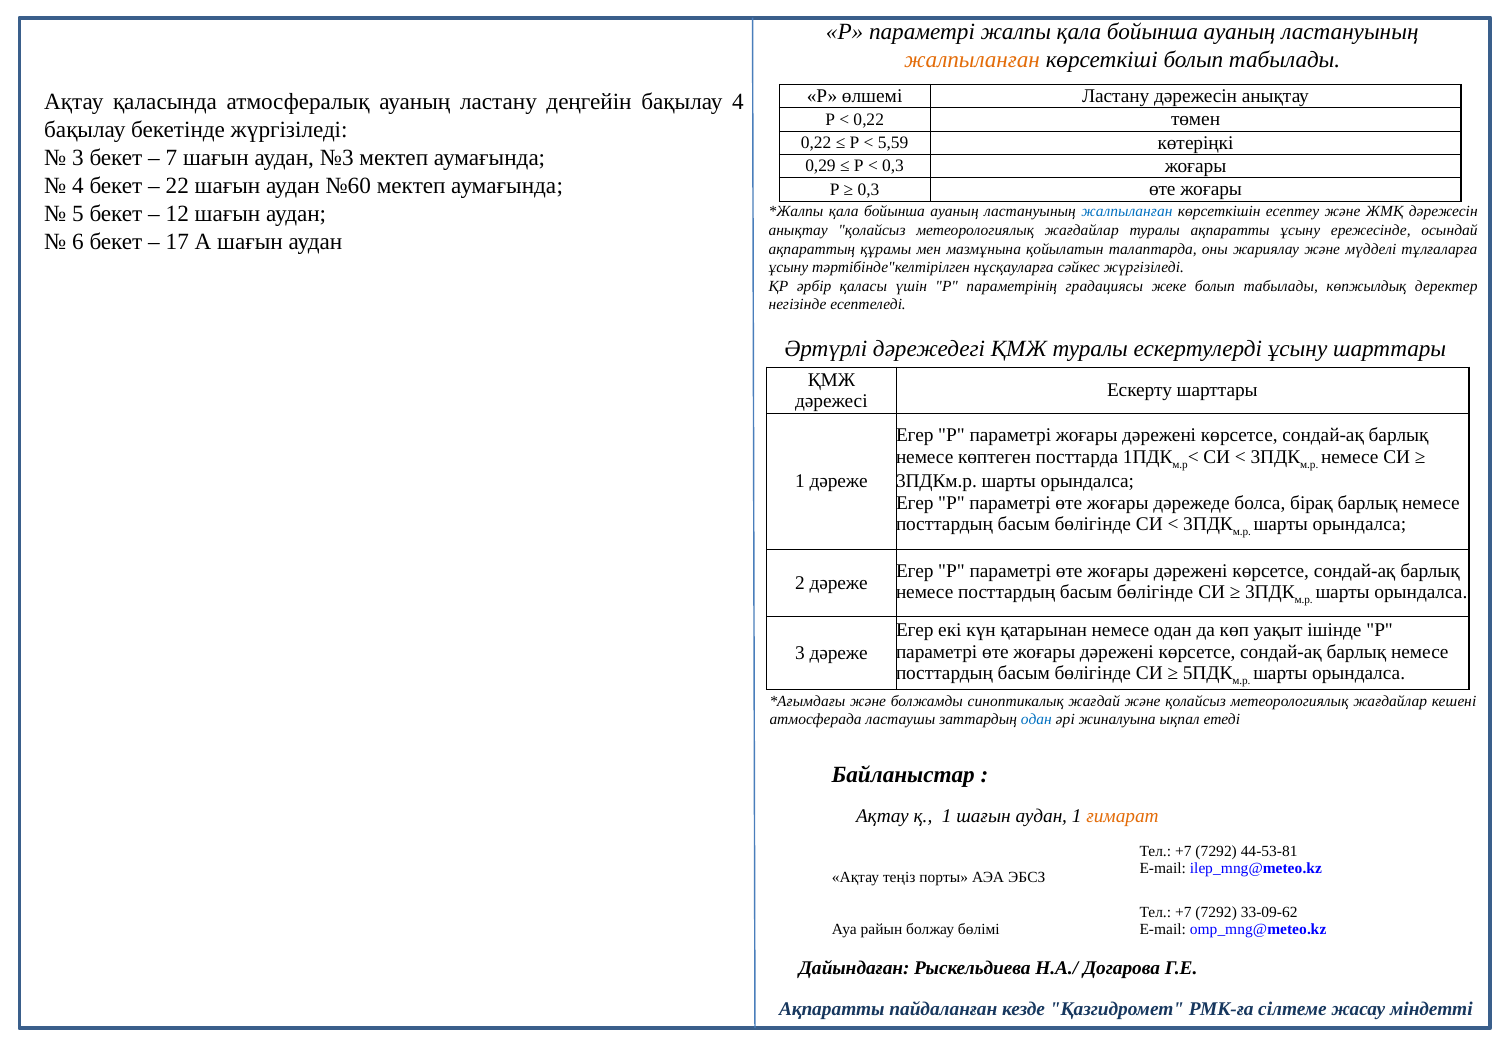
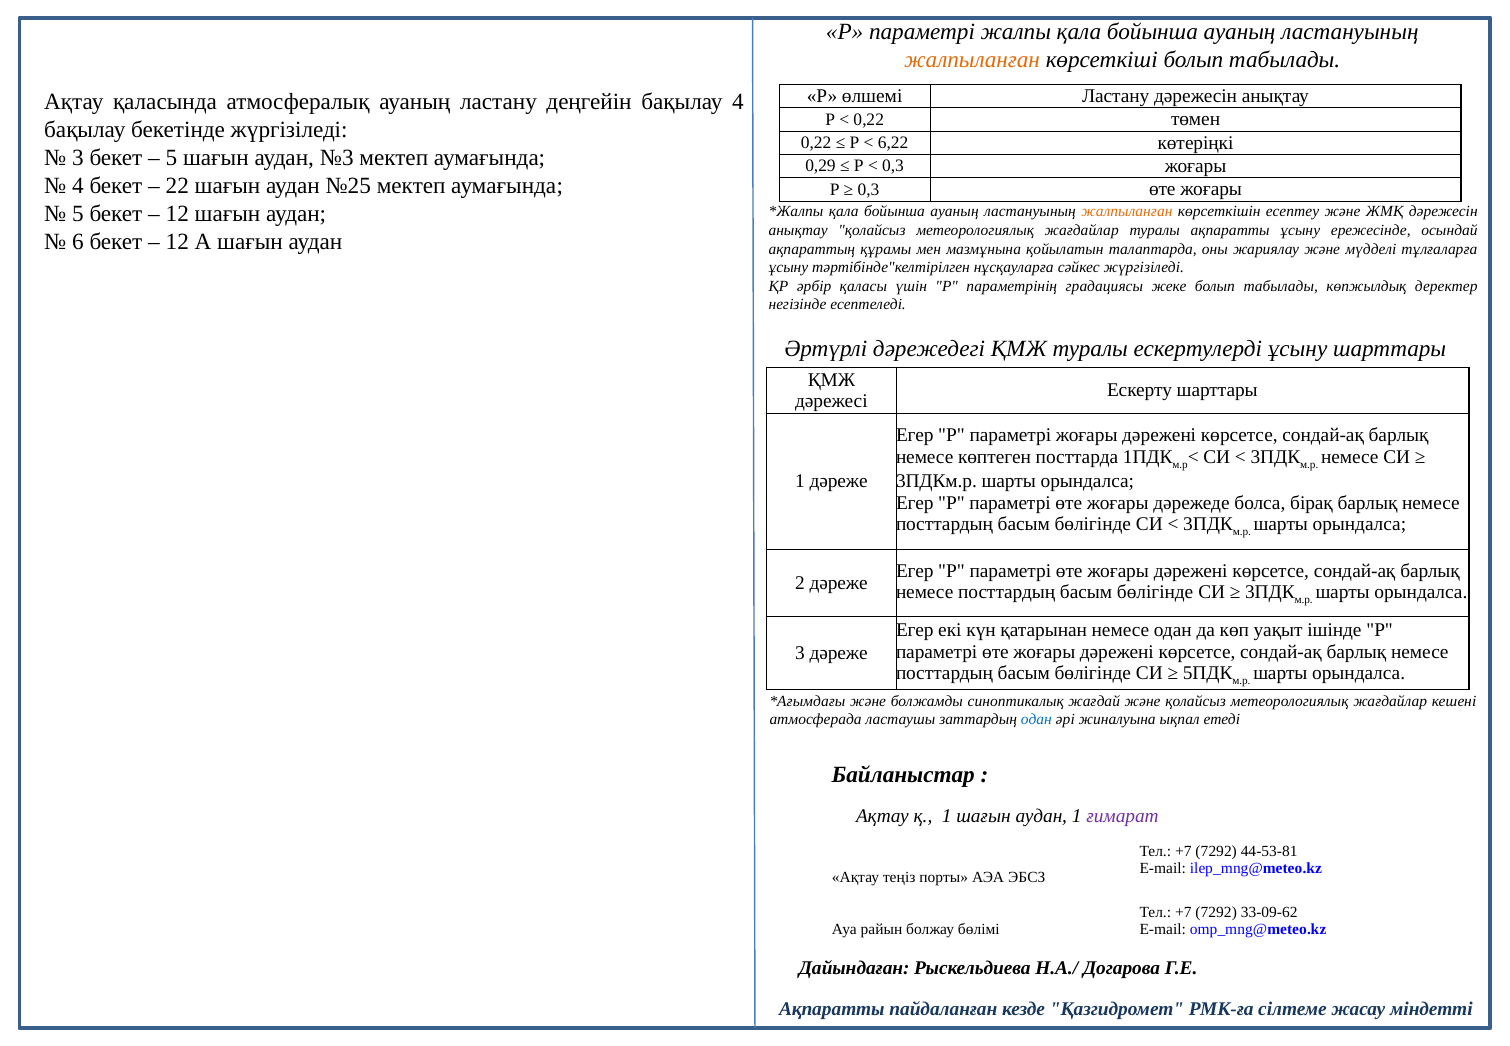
5,59: 5,59 -> 6,22
7 at (172, 158): 7 -> 5
№60: №60 -> №25
жалпыланған at (1127, 212) colour: blue -> orange
17 at (177, 242): 17 -> 12
ғимарат colour: orange -> purple
